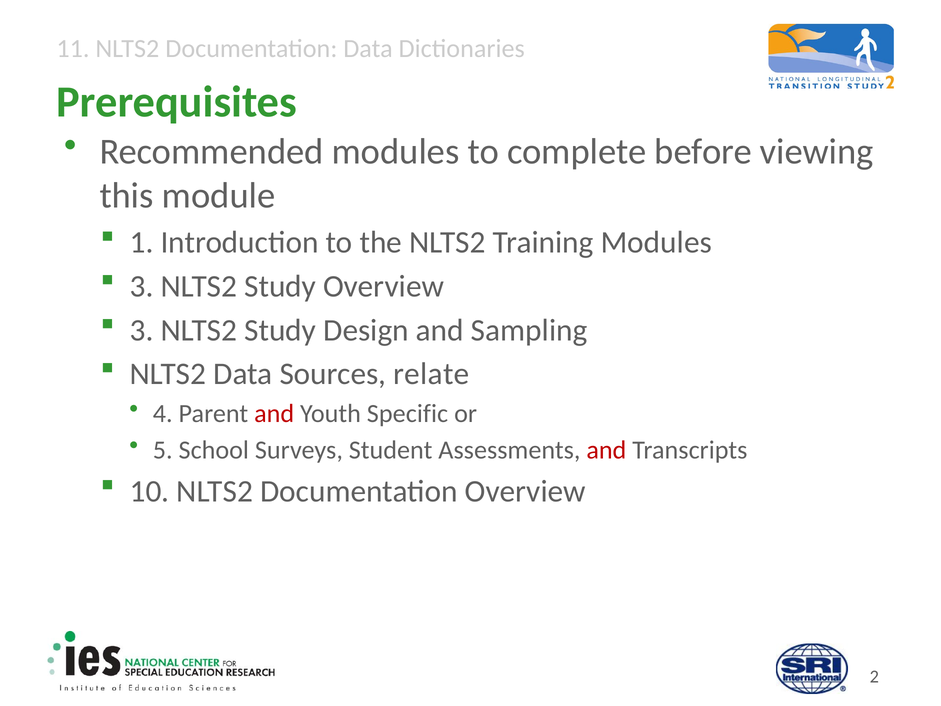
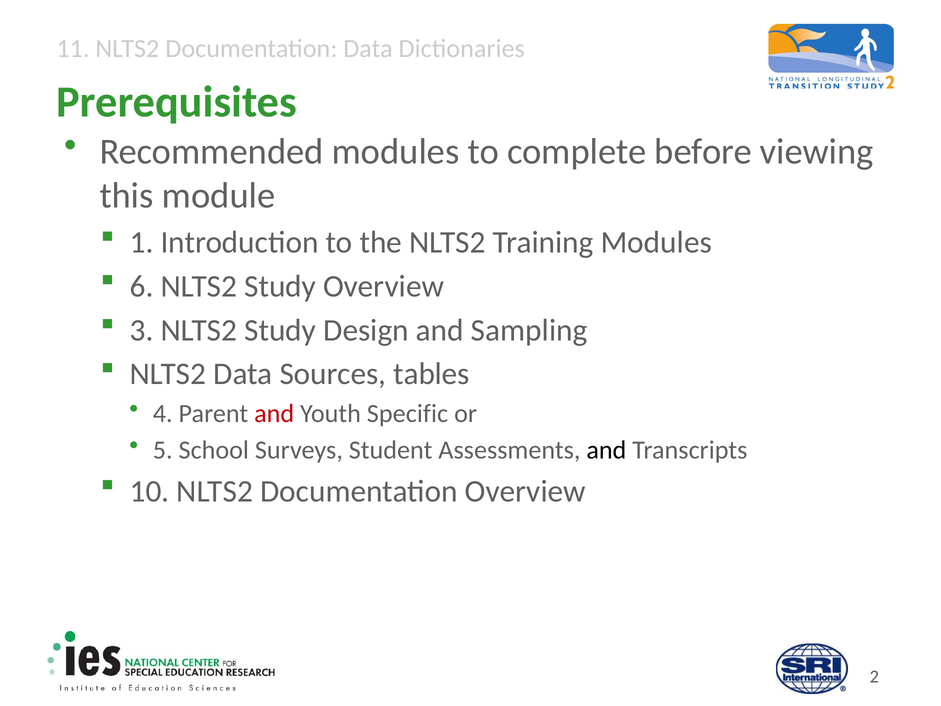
3 at (142, 286): 3 -> 6
relate: relate -> tables
and at (606, 450) colour: red -> black
